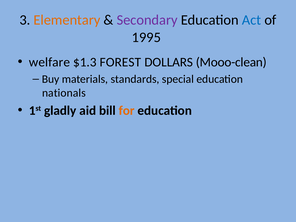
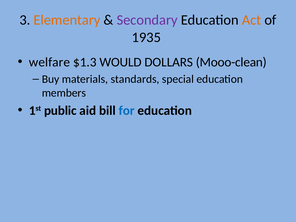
Act colour: blue -> orange
1995: 1995 -> 1935
FOREST: FOREST -> WOULD
nationals: nationals -> members
gladly: gladly -> public
for colour: orange -> blue
